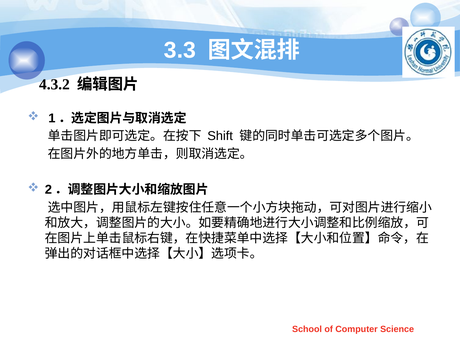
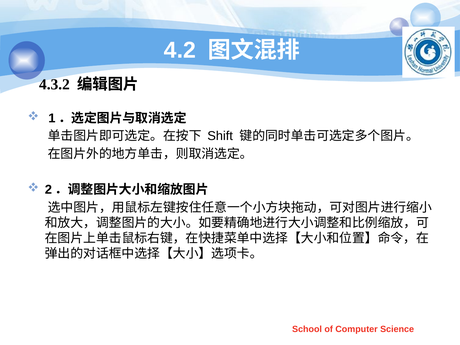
3.3: 3.3 -> 4.2
